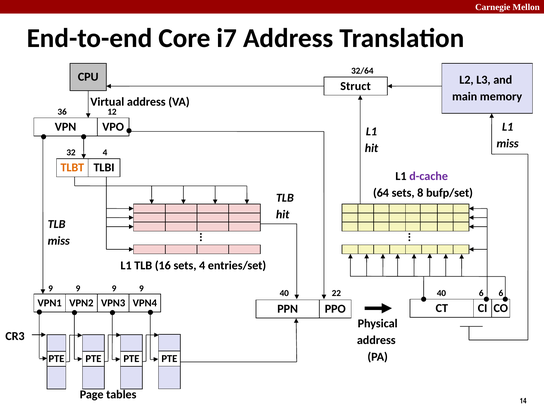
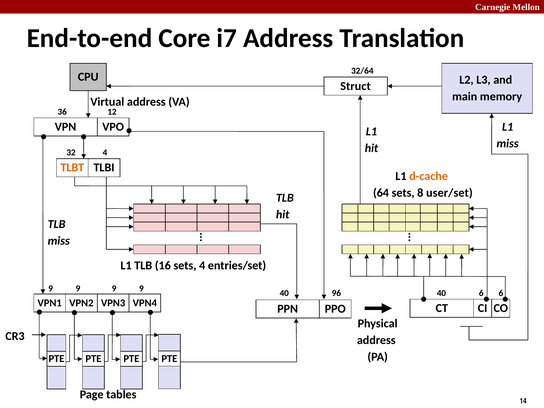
d-cache colour: purple -> orange
bufp/set: bufp/set -> user/set
22: 22 -> 96
